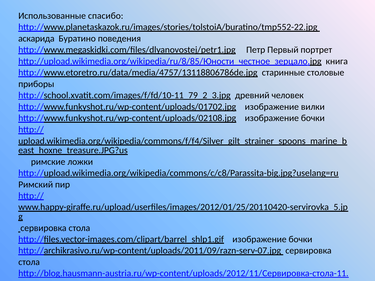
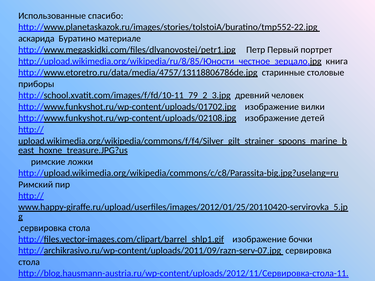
поведения: поведения -> материале
http://www.funkyshot.ru/wp-content/uploads/02108.jpg изображение бочки: бочки -> детей
